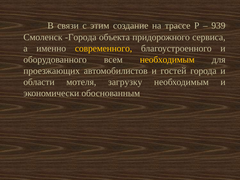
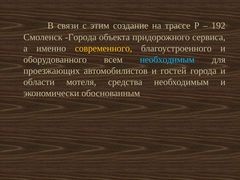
939: 939 -> 192
необходимым at (167, 60) colour: yellow -> light blue
загрузку: загрузку -> средства
